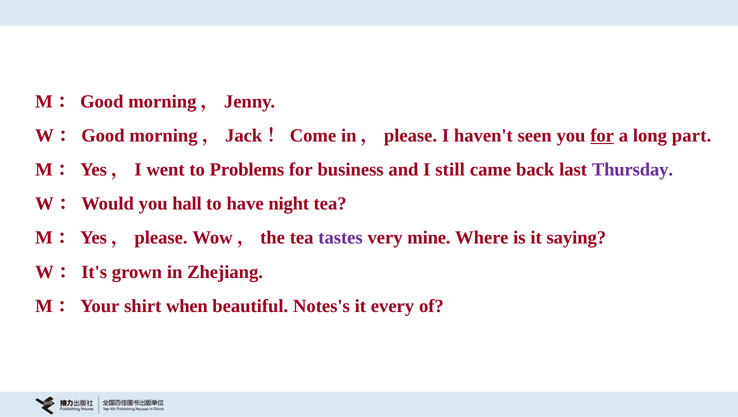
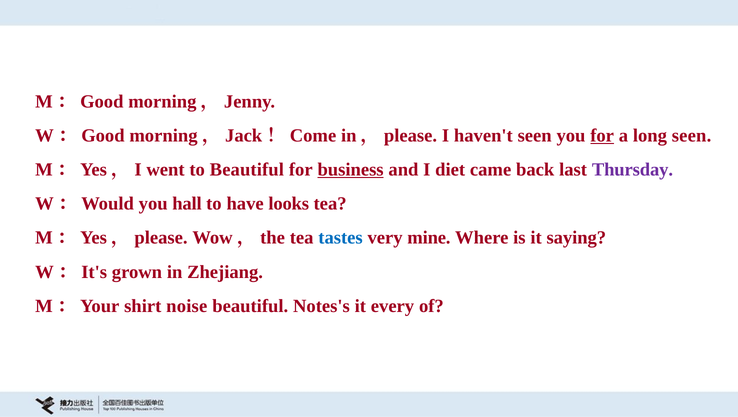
long part: part -> seen
to Problems: Problems -> Beautiful
business underline: none -> present
still: still -> diet
night: night -> looks
tastes colour: purple -> blue
when: when -> noise
